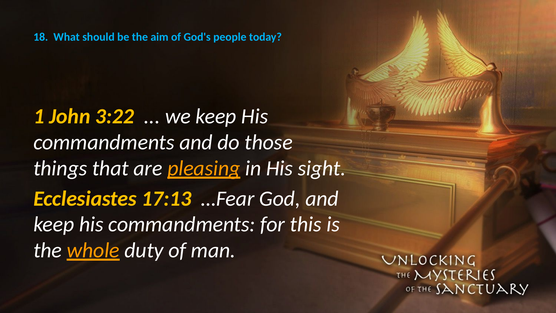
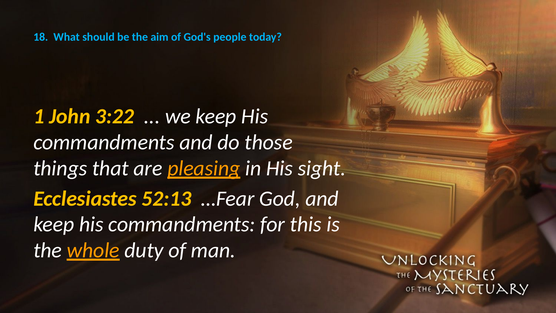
17:13: 17:13 -> 52:13
